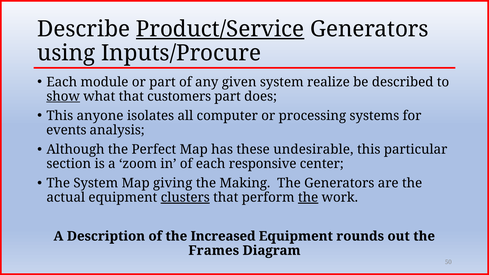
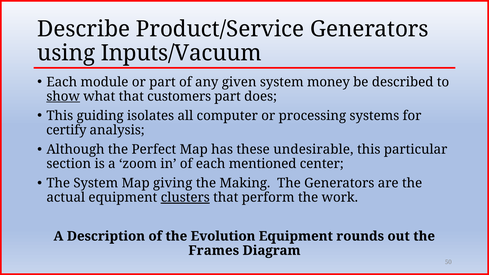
Product/Service underline: present -> none
Inputs/Procure: Inputs/Procure -> Inputs/Vacuum
realize: realize -> money
anyone: anyone -> guiding
events: events -> certify
responsive: responsive -> mentioned
the at (308, 197) underline: present -> none
Increased: Increased -> Evolution
